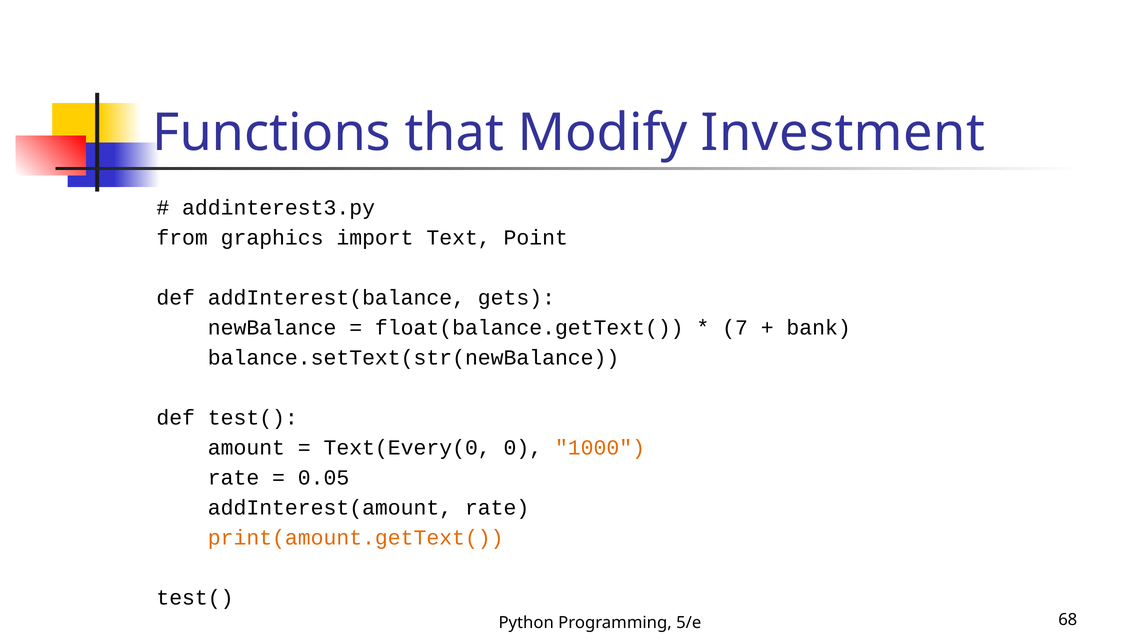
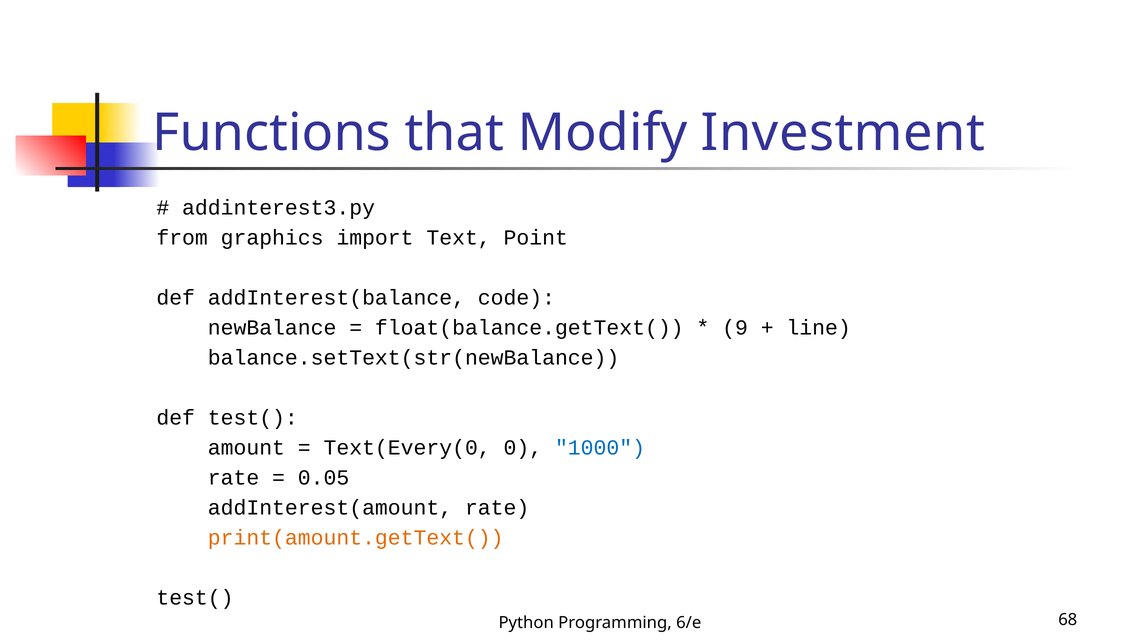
gets: gets -> code
7: 7 -> 9
bank: bank -> line
1000 colour: orange -> blue
5/e: 5/e -> 6/e
